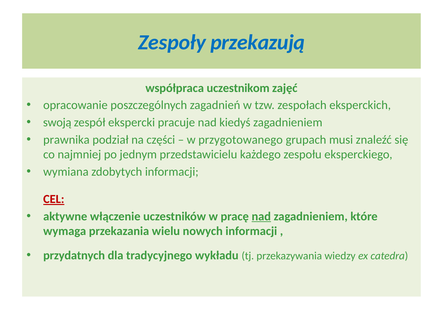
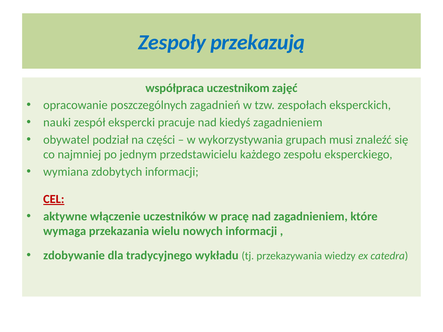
swoją: swoją -> nauki
prawnika: prawnika -> obywatel
przygotowanego: przygotowanego -> wykorzystywania
nad at (261, 217) underline: present -> none
przydatnych: przydatnych -> zdobywanie
